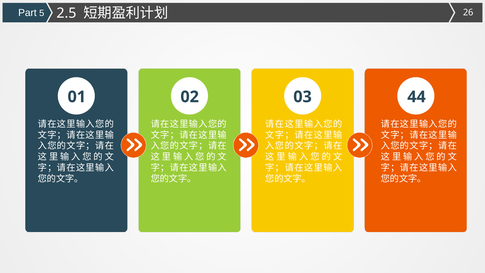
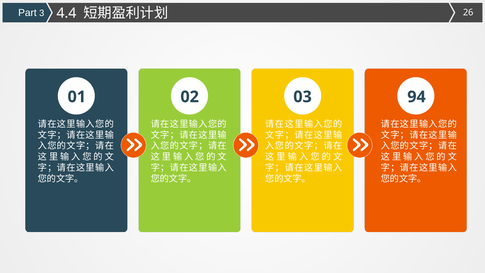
5: 5 -> 3
2.5: 2.5 -> 4.4
44: 44 -> 94
